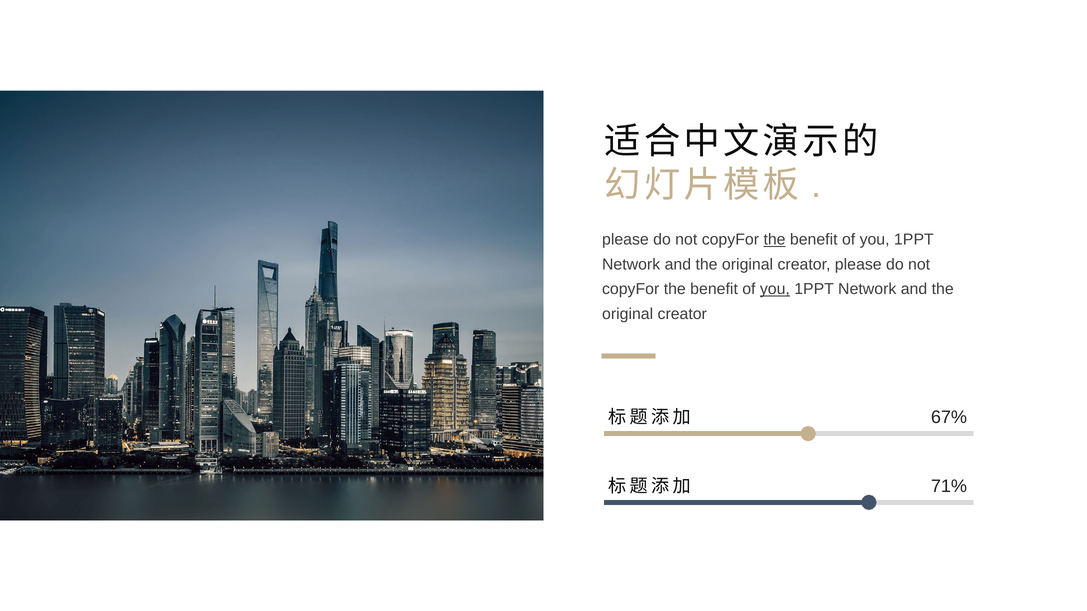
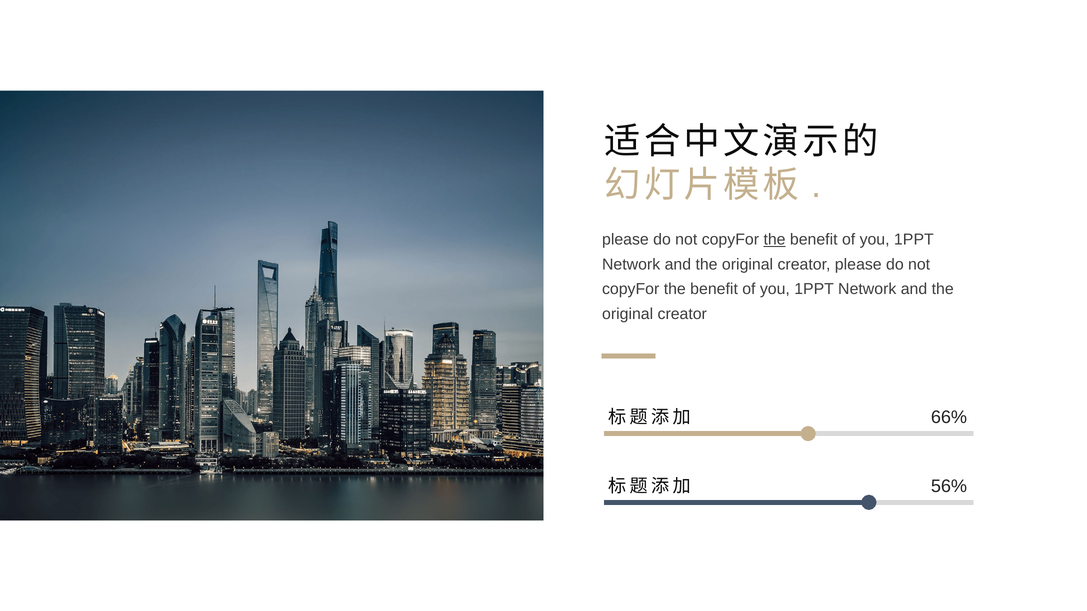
you at (775, 289) underline: present -> none
67%: 67% -> 66%
71%: 71% -> 56%
